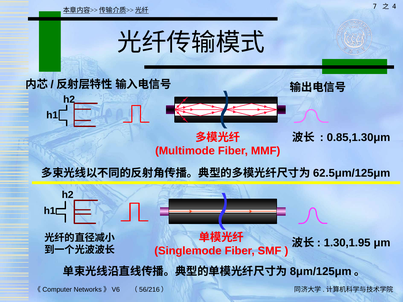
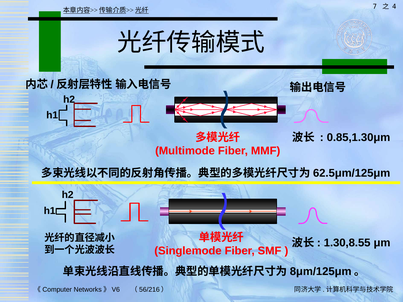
1.30,1.95: 1.30,1.95 -> 1.30,8.55
